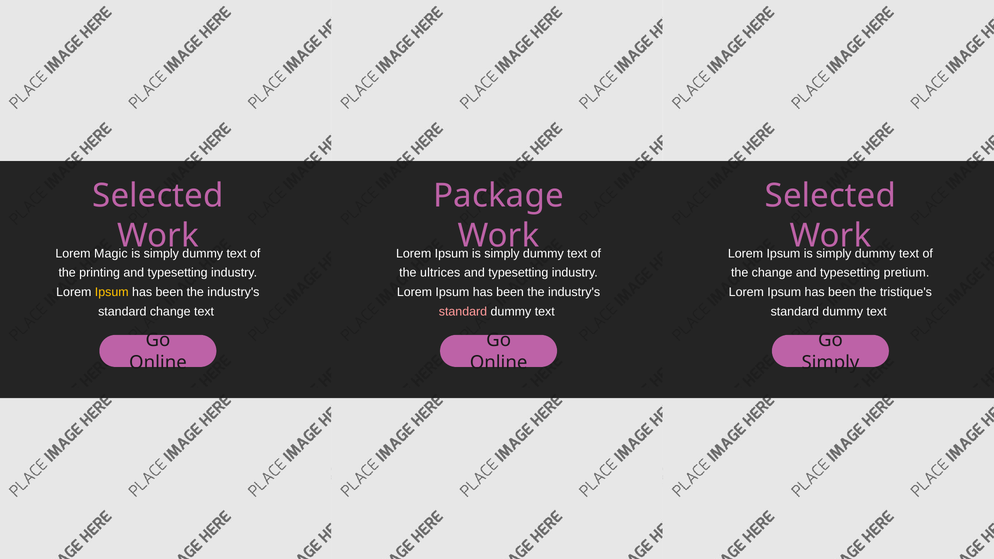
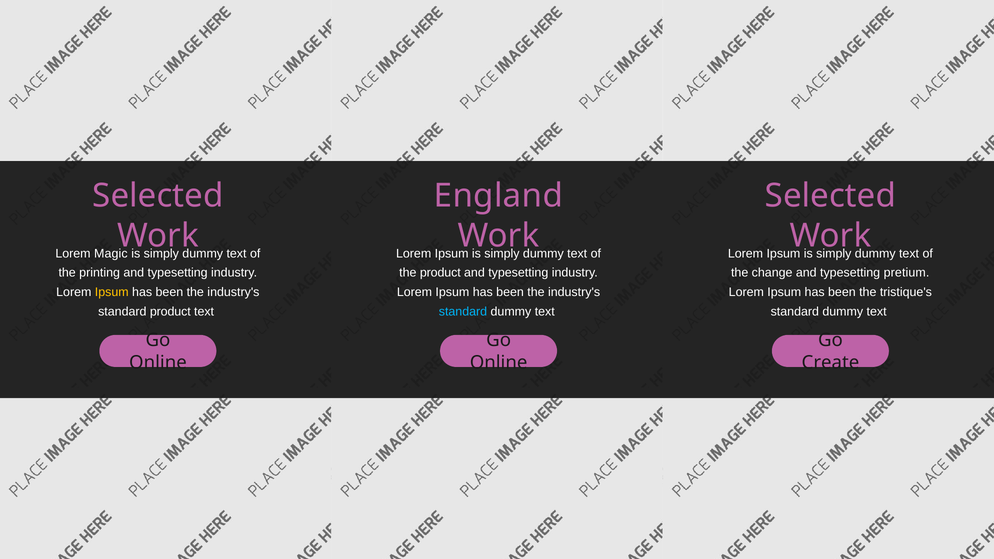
Package: Package -> England
the ultrices: ultrices -> product
standard change: change -> product
standard at (463, 312) colour: pink -> light blue
Simply at (830, 363): Simply -> Create
